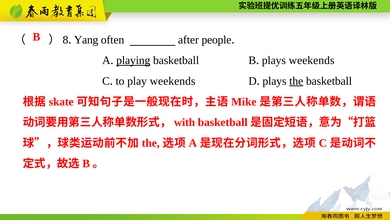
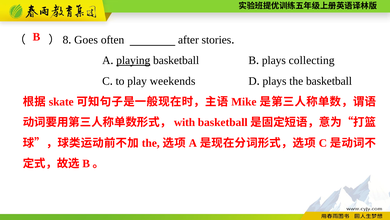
Yang: Yang -> Goes
people: people -> stories
plays weekends: weekends -> collecting
the at (296, 81) underline: present -> none
